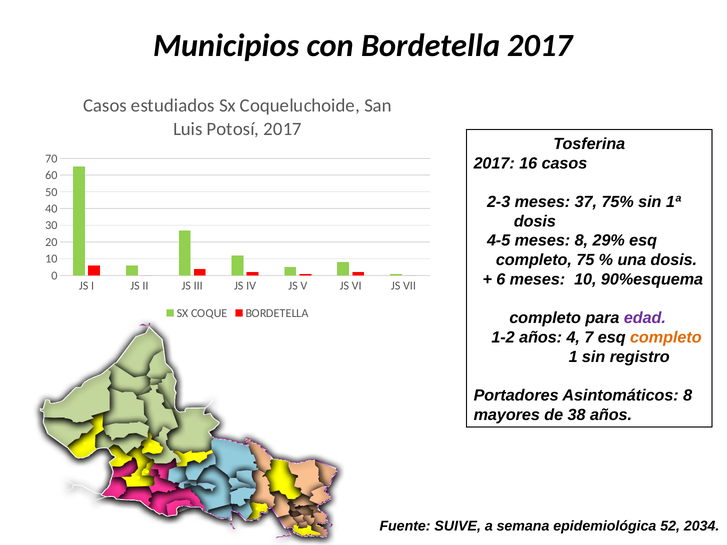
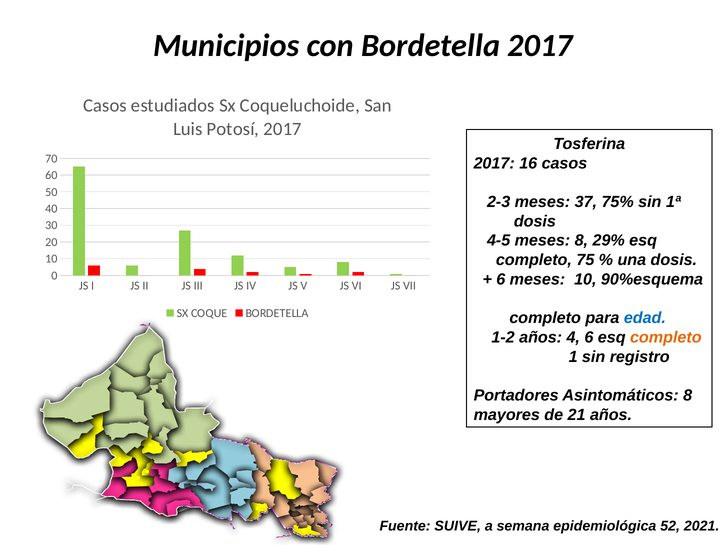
edad colour: purple -> blue
4 7: 7 -> 6
38: 38 -> 21
2034: 2034 -> 2021
